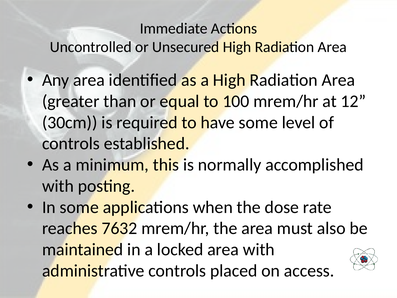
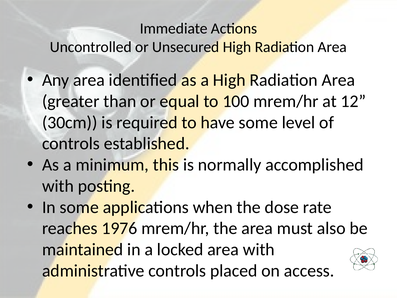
7632: 7632 -> 1976
